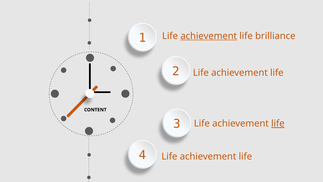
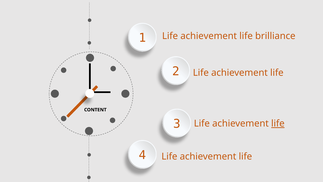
achievement at (209, 36) underline: present -> none
